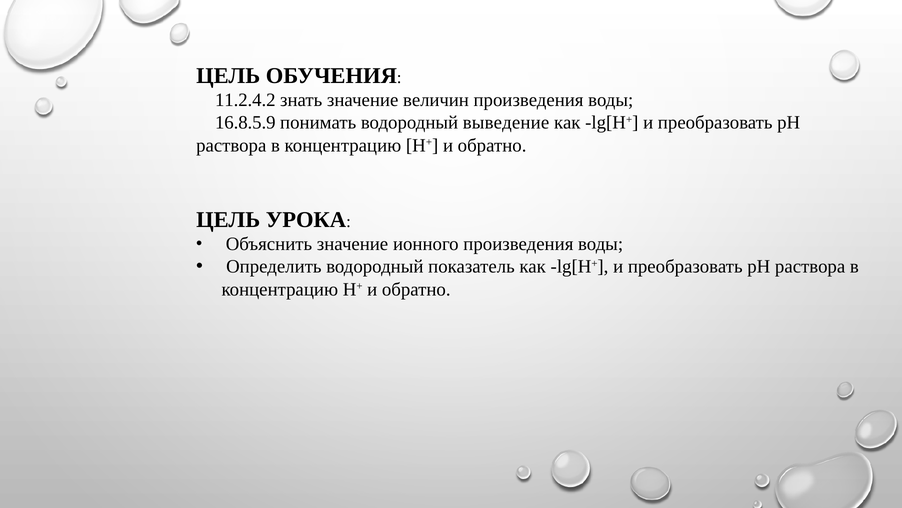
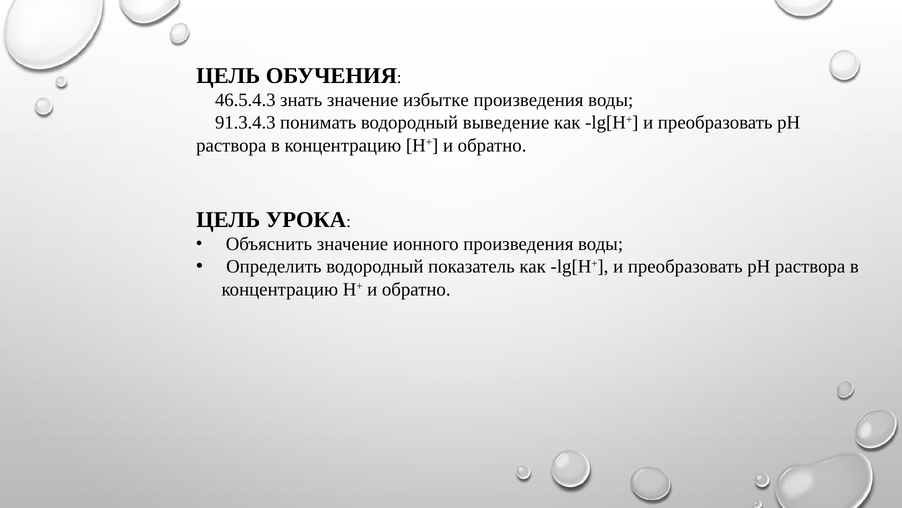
11.2.4.2: 11.2.4.2 -> 46.5.4.3
величин: величин -> избытке
16.8.5.9: 16.8.5.9 -> 91.3.4.3
